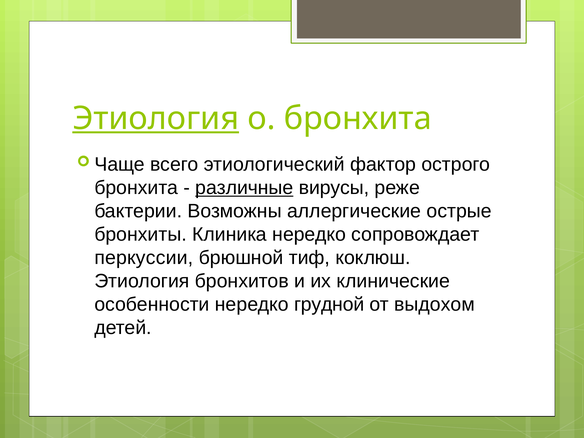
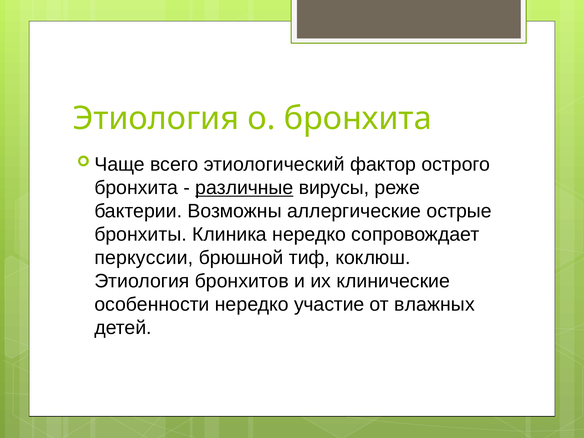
Этиология at (156, 119) underline: present -> none
грудной: грудной -> участие
выдохом: выдохом -> влажных
